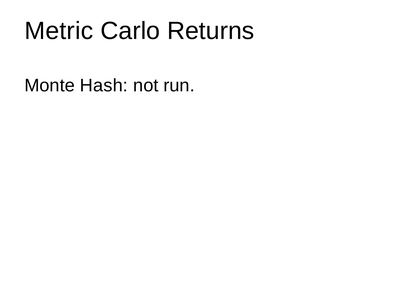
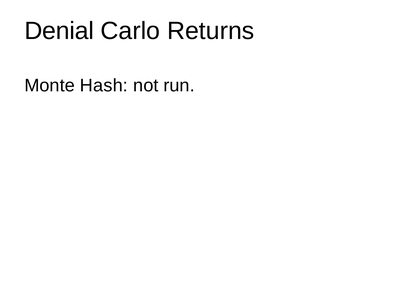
Metric: Metric -> Denial
